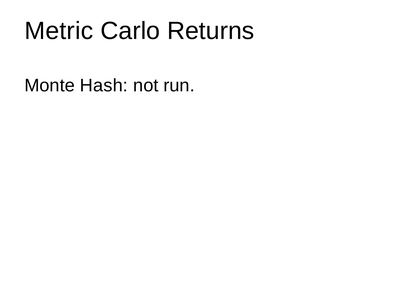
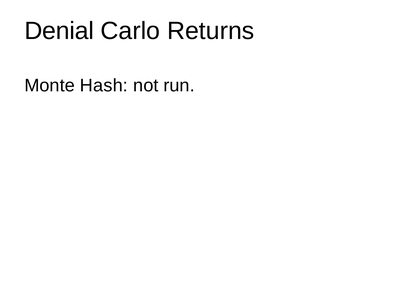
Metric: Metric -> Denial
